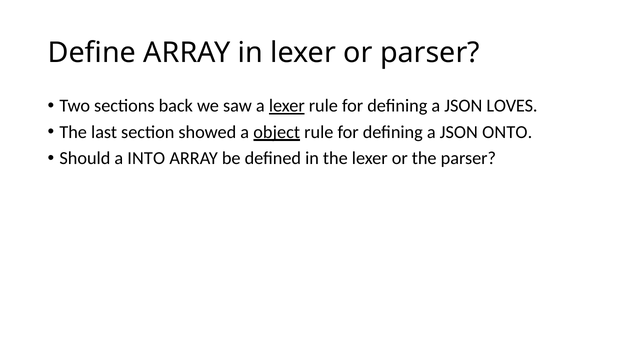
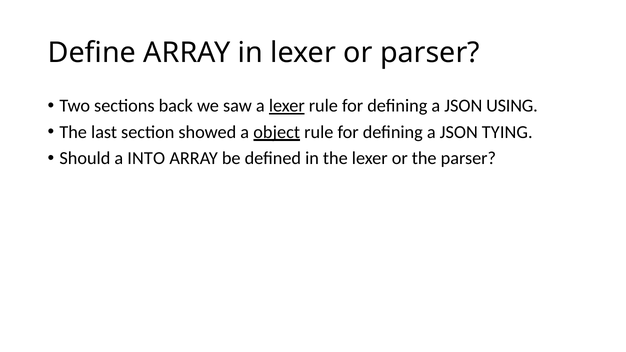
LOVES: LOVES -> USING
ONTO: ONTO -> TYING
